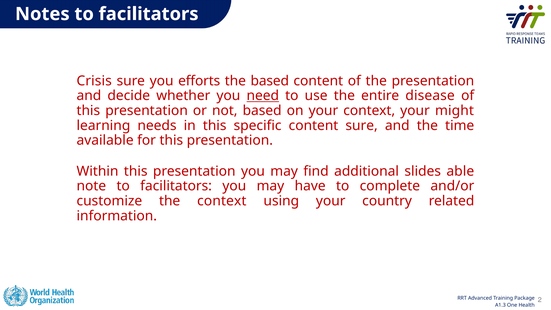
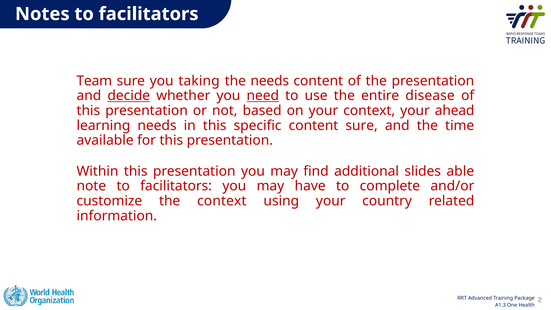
Crisis: Crisis -> Team
efforts: efforts -> taking
the based: based -> needs
decide underline: none -> present
might: might -> ahead
